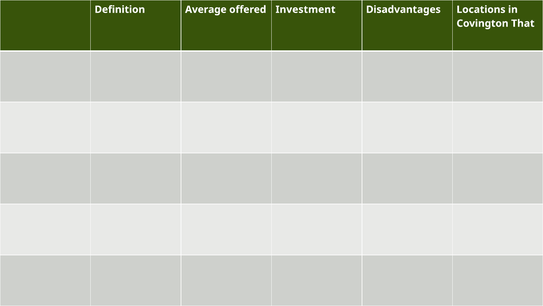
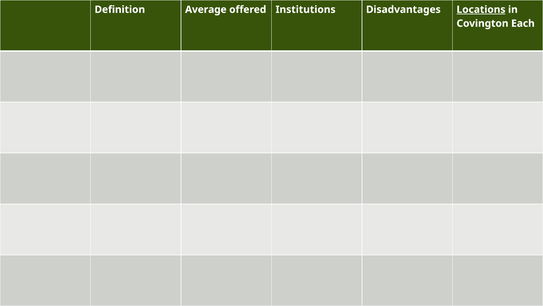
Investment: Investment -> Institutions
Locations underline: none -> present
That: That -> Each
